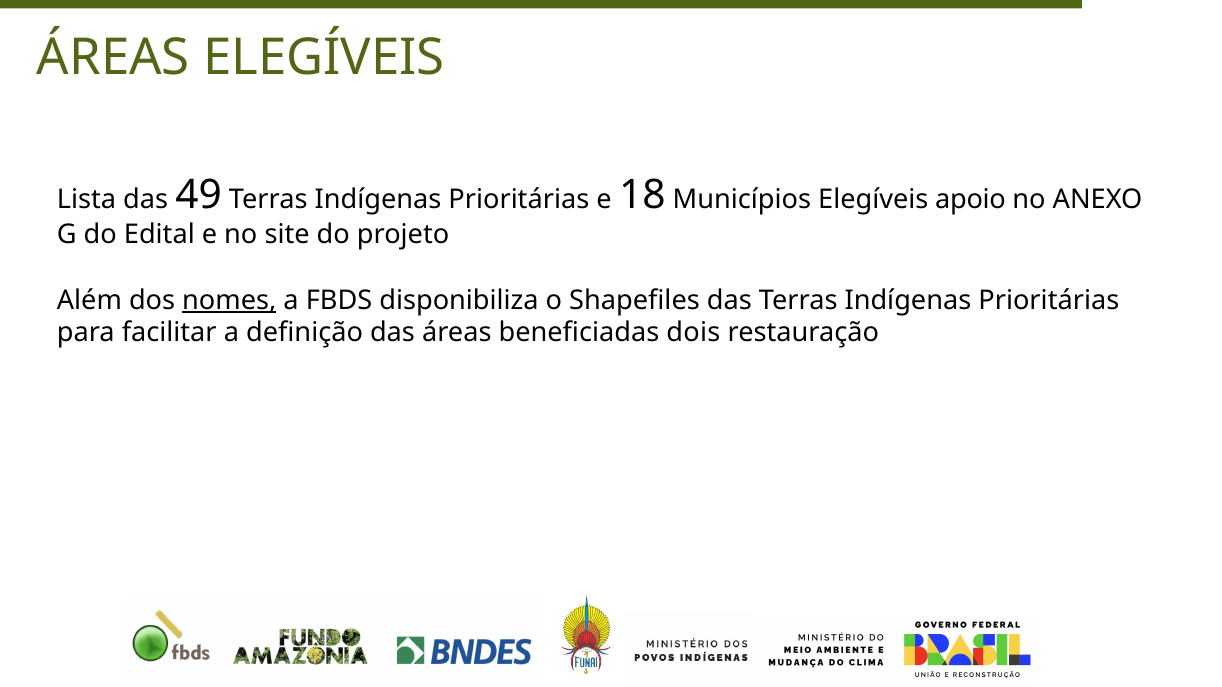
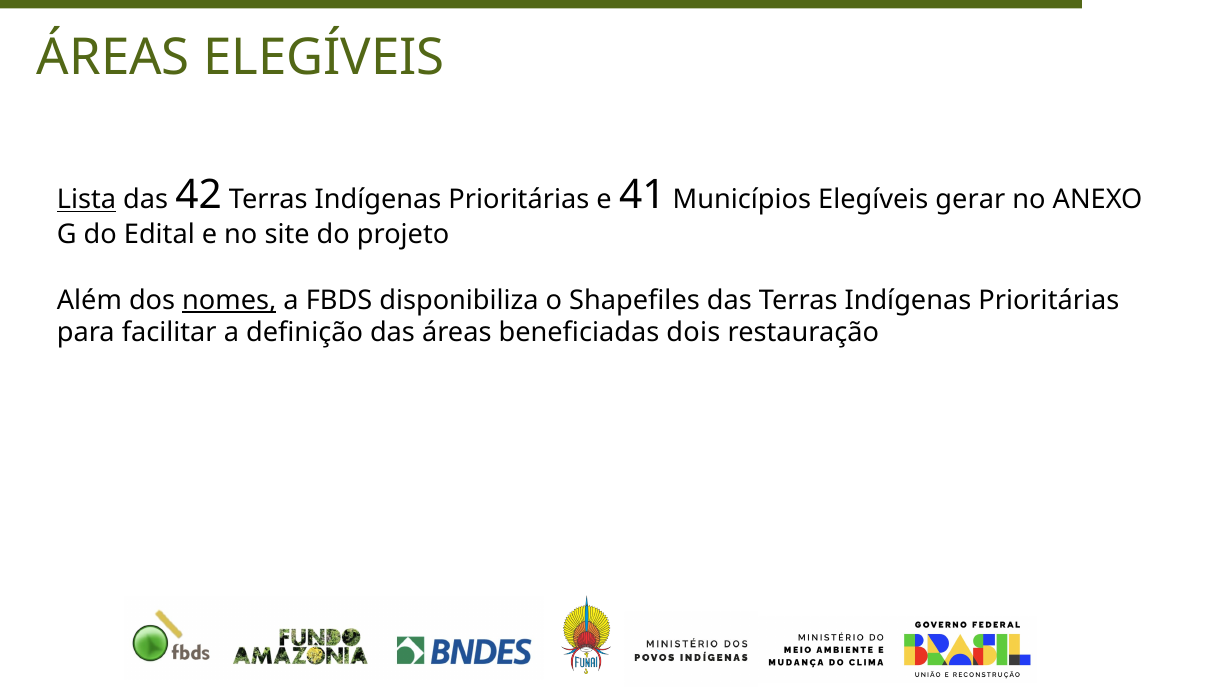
Lista underline: none -> present
49: 49 -> 42
18: 18 -> 41
apoio: apoio -> gerar
